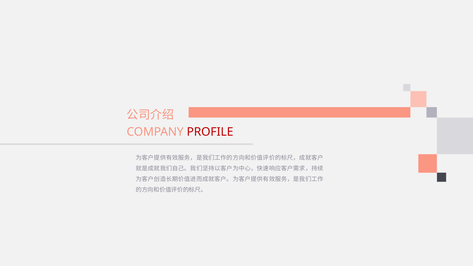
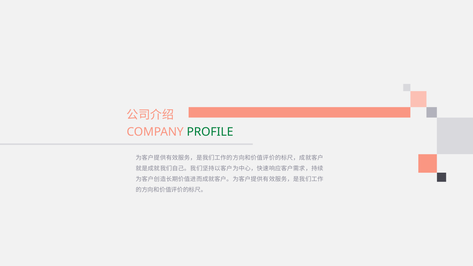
PROFILE colour: red -> green
